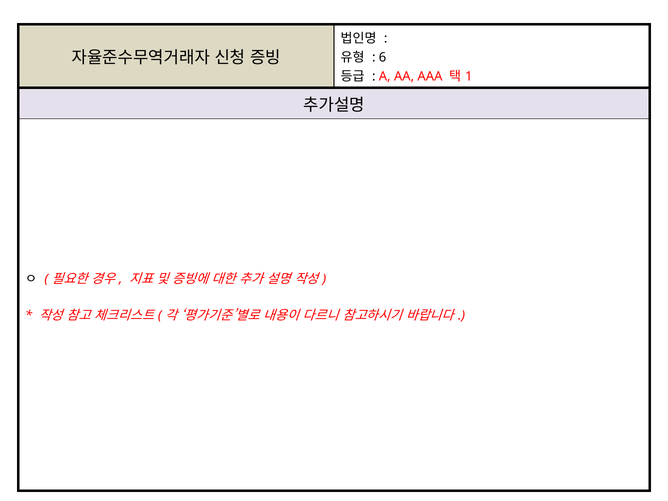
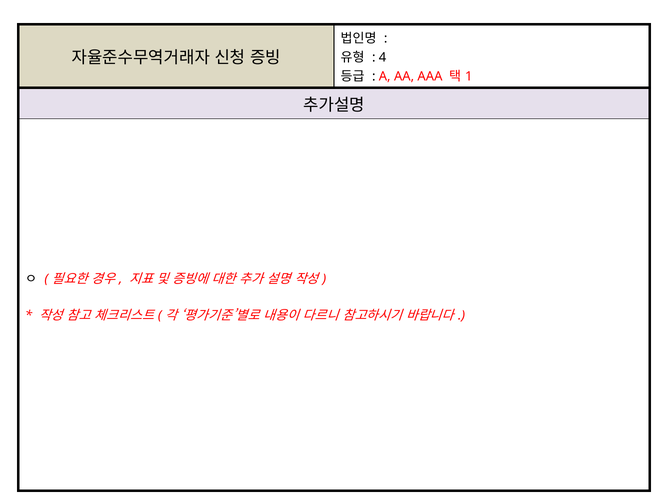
6: 6 -> 4
